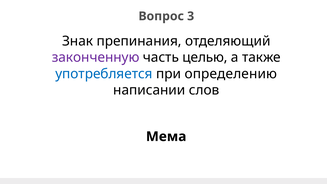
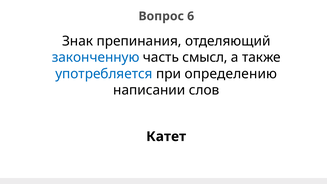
3: 3 -> 6
законченную colour: purple -> blue
целью: целью -> смысл
Мема: Мема -> Катет
